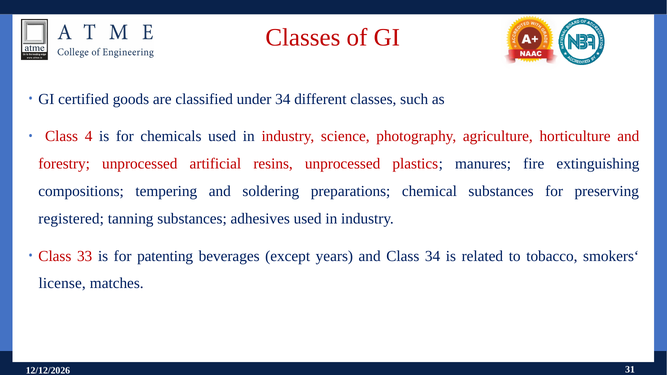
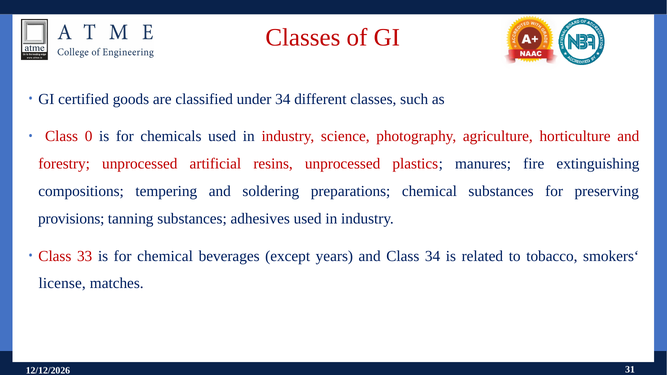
4: 4 -> 0
registered: registered -> provisions
for patenting: patenting -> chemical
